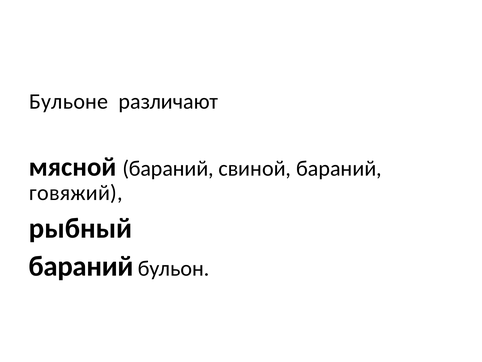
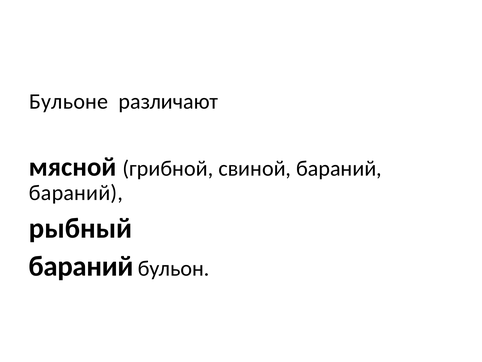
мясной бараний: бараний -> грибной
говяжий at (76, 193): говяжий -> бараний
